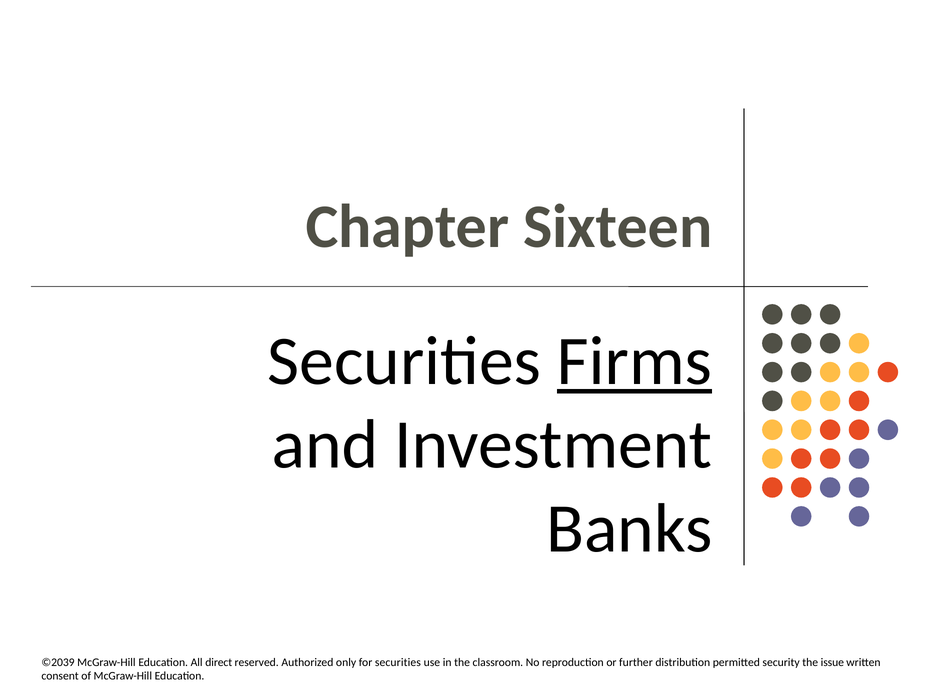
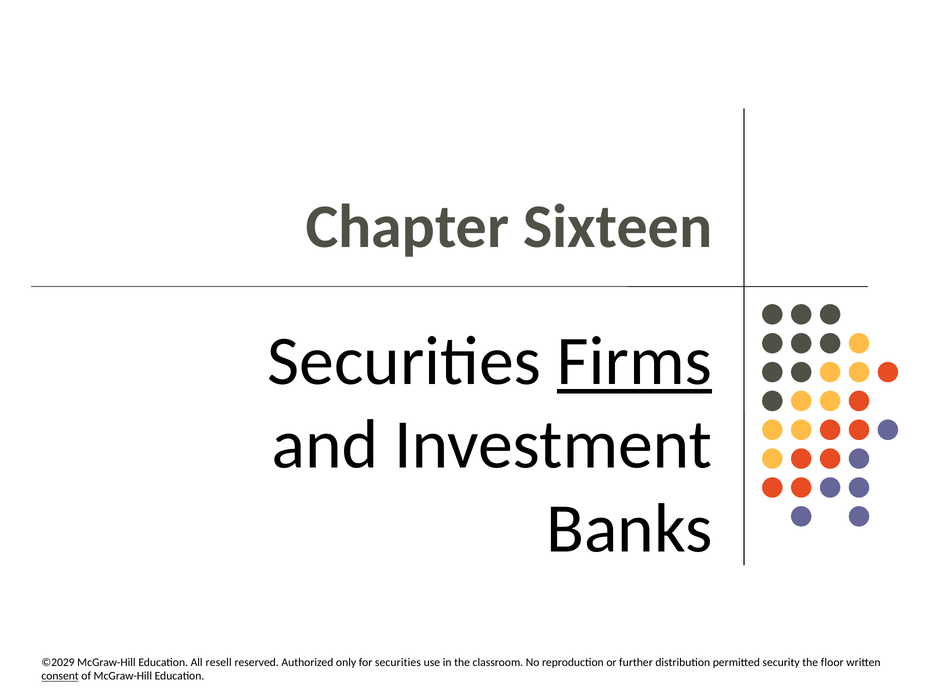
©2039: ©2039 -> ©2029
direct: direct -> resell
issue: issue -> floor
consent underline: none -> present
